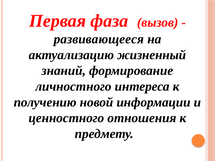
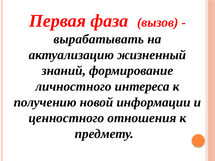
развивающееся: развивающееся -> вырабатывать
